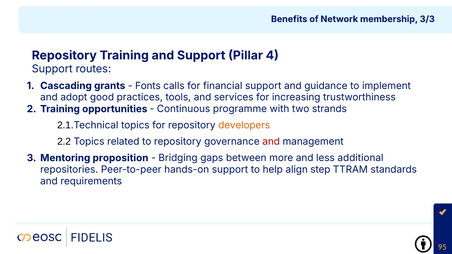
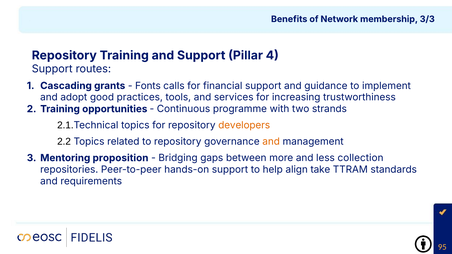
and at (271, 142) colour: red -> orange
additional: additional -> collection
step: step -> take
